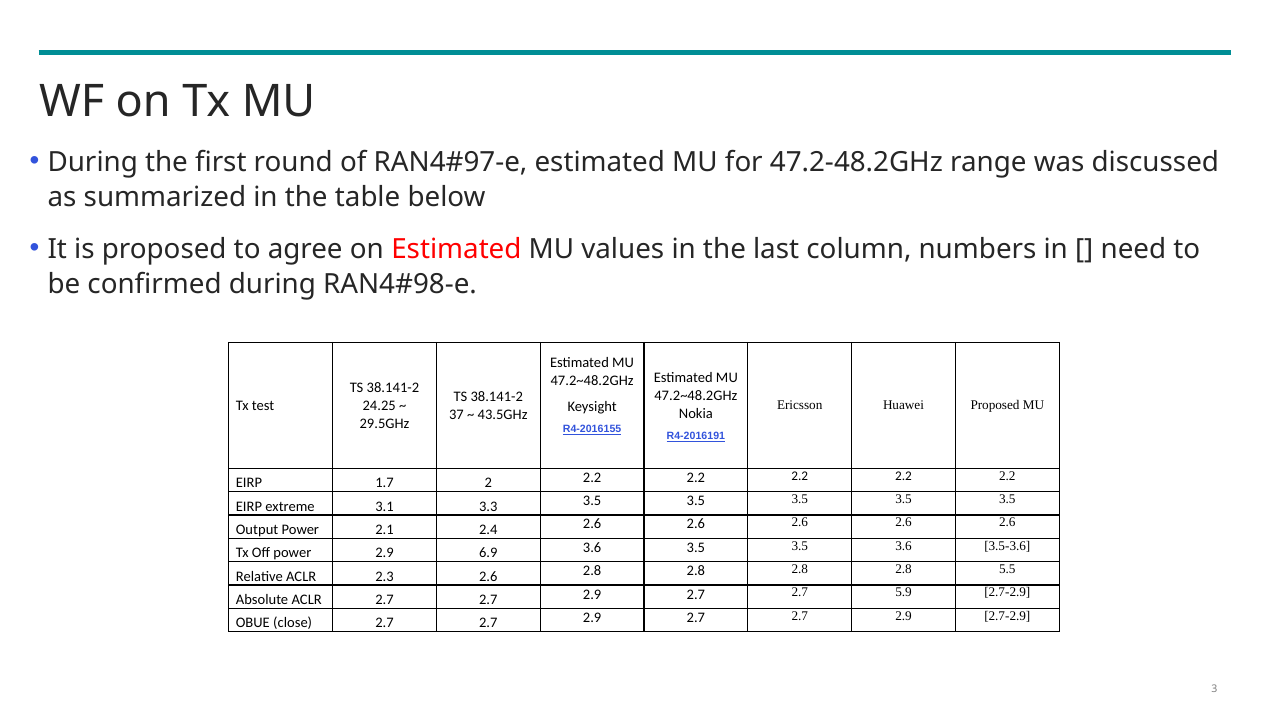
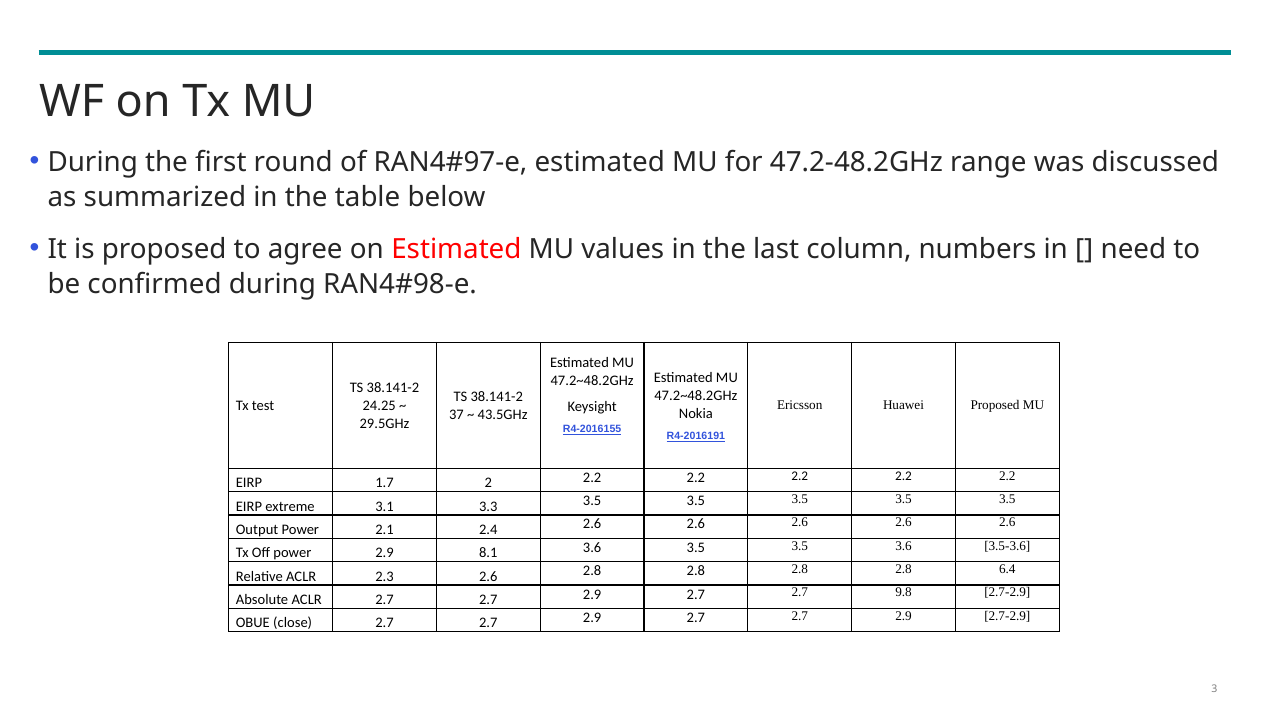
6.9: 6.9 -> 8.1
5.5: 5.5 -> 6.4
5.9: 5.9 -> 9.8
